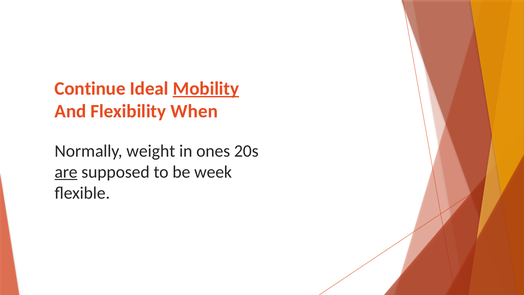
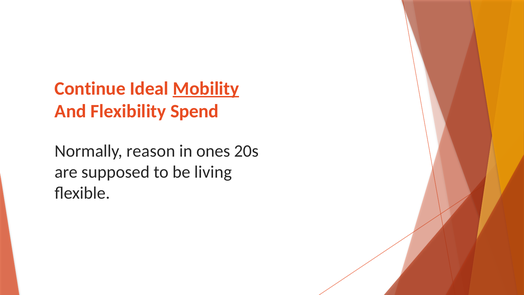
When: When -> Spend
weight: weight -> reason
are underline: present -> none
week: week -> living
